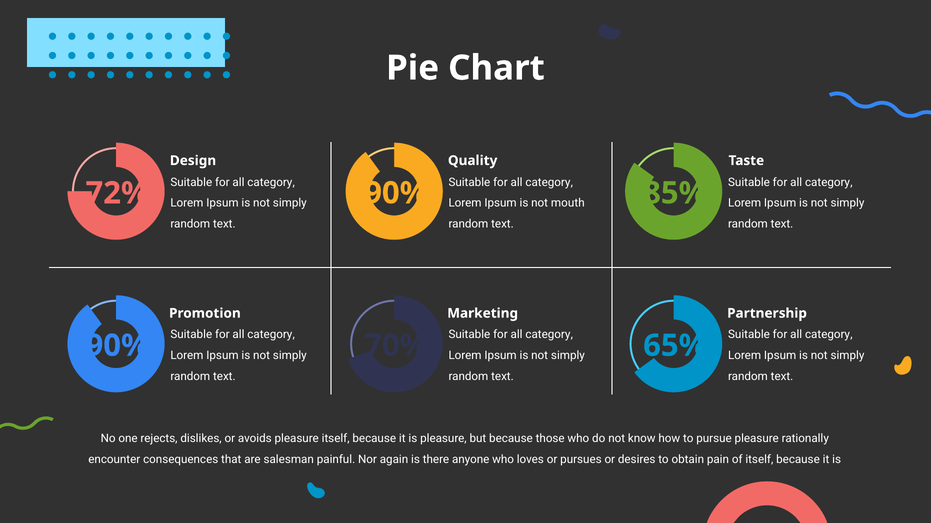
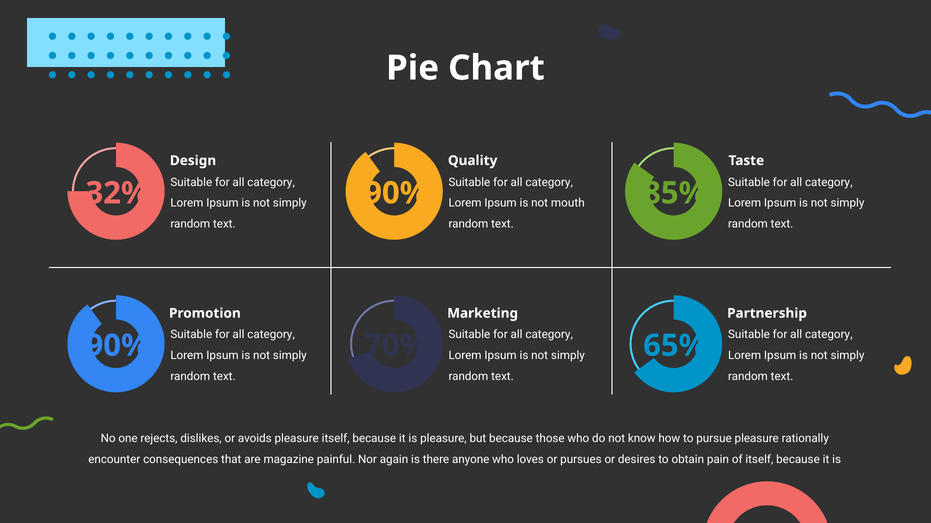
72%: 72% -> 32%
salesman: salesman -> magazine
